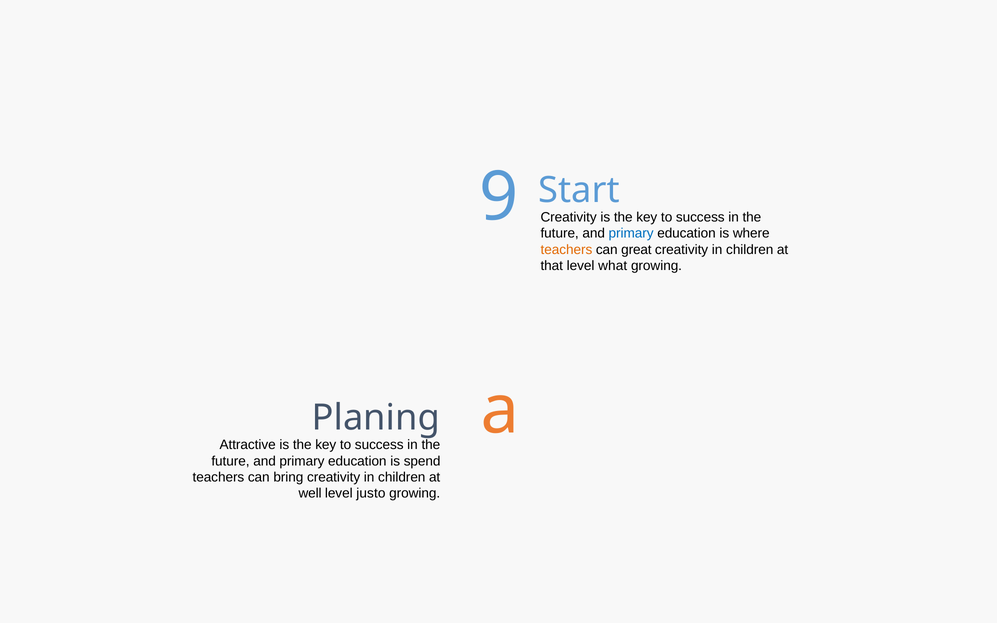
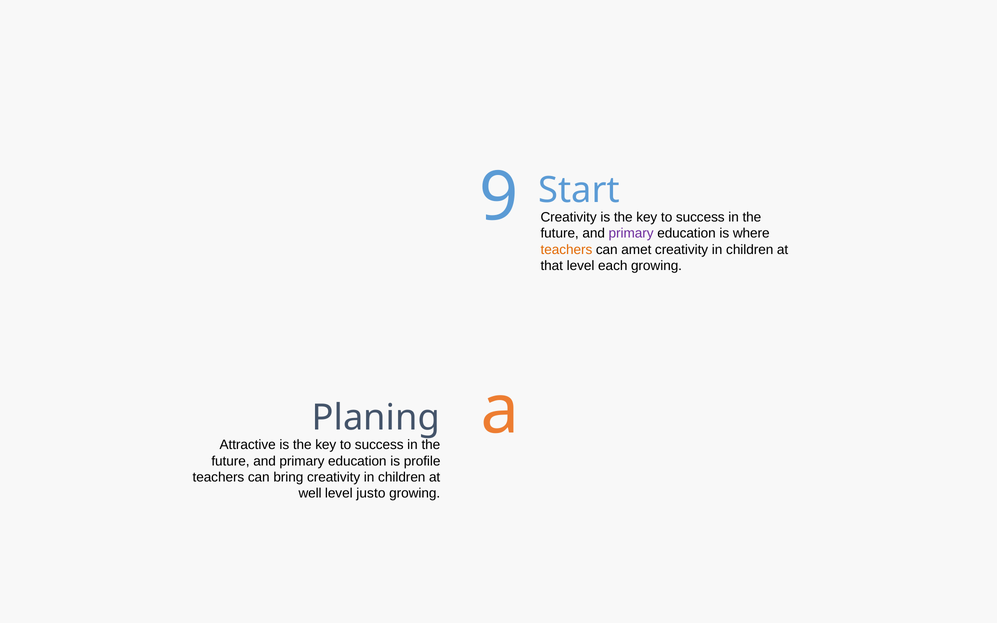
primary at (631, 234) colour: blue -> purple
great: great -> amet
what: what -> each
spend: spend -> profile
